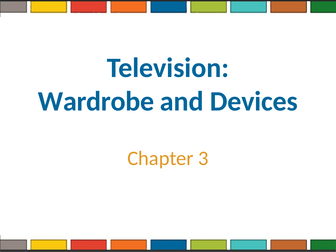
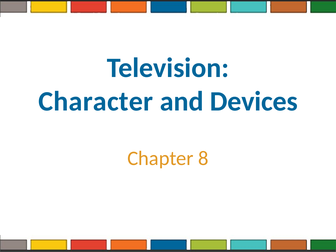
Wardrobe: Wardrobe -> Character
3: 3 -> 8
